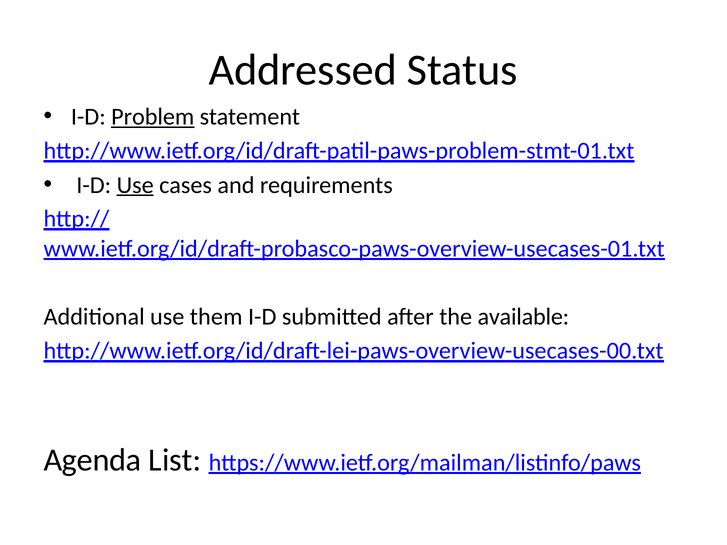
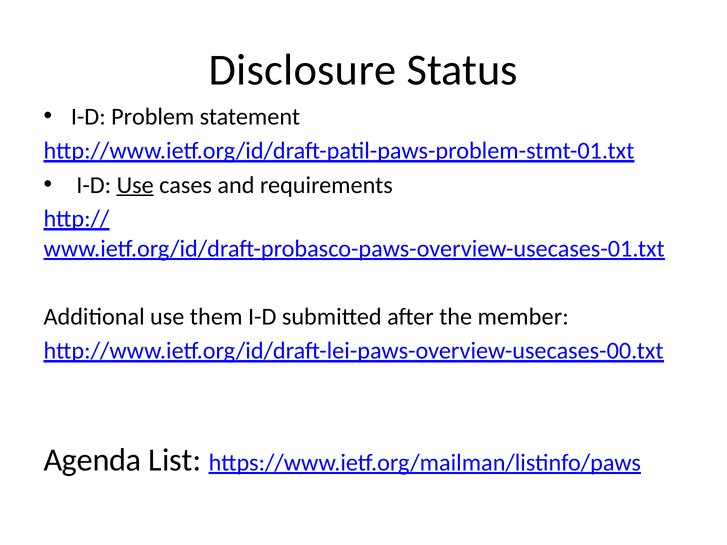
Addressed: Addressed -> Disclosure
Problem underline: present -> none
available: available -> member
